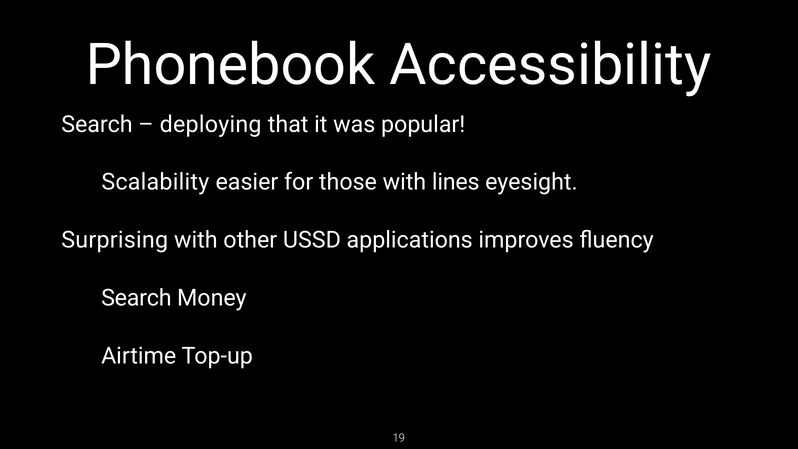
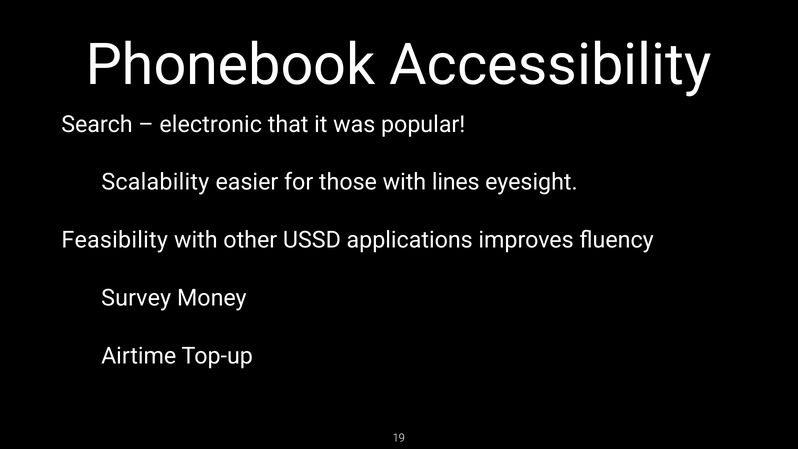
deploying: deploying -> electronic
Surprising: Surprising -> Feasibility
Search at (136, 298): Search -> Survey
